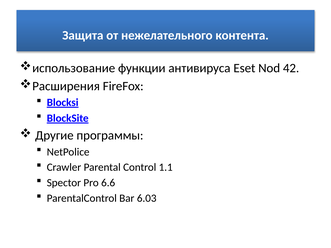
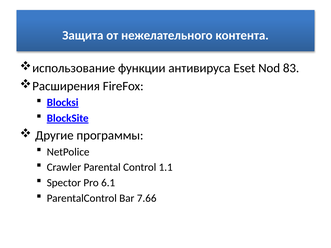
42: 42 -> 83
6.6: 6.6 -> 6.1
6.03: 6.03 -> 7.66
